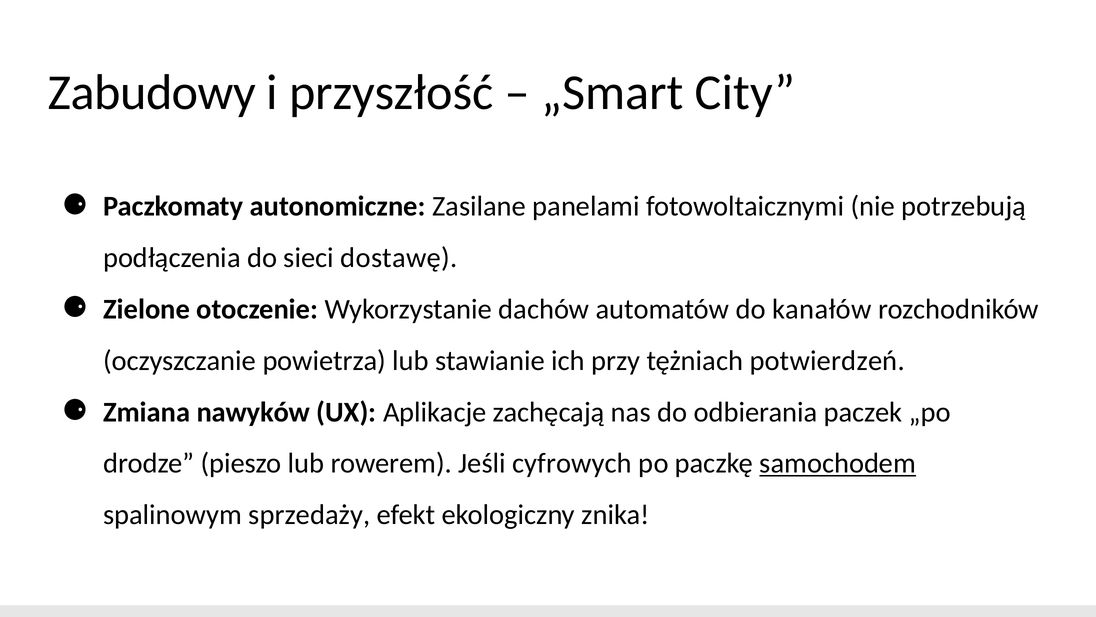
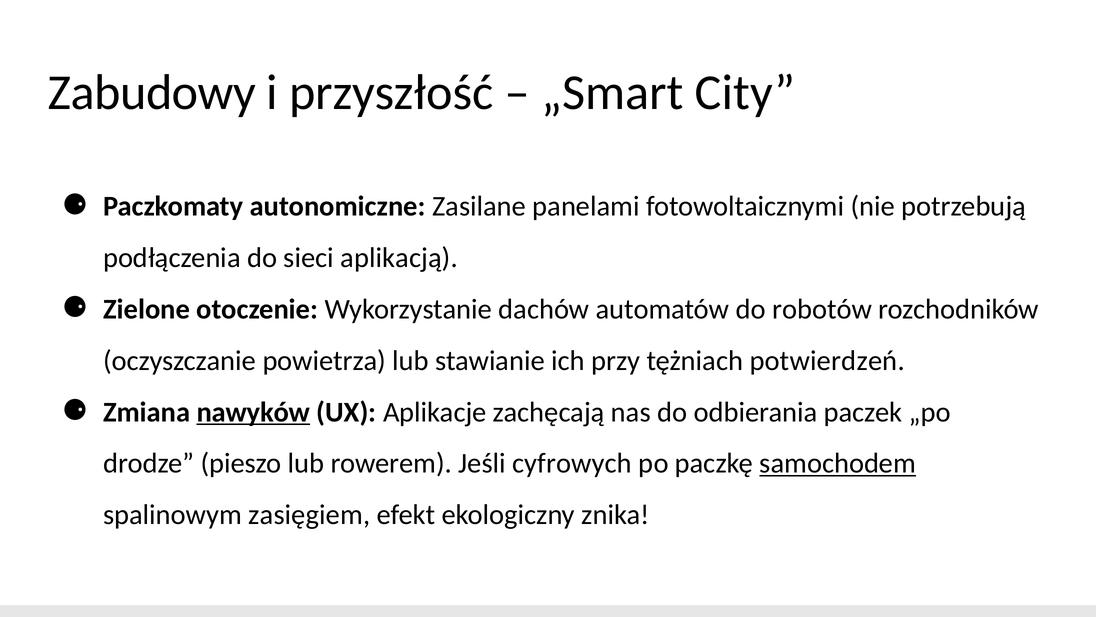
dostawę: dostawę -> aplikacją
kanałów: kanałów -> robotów
nawyków underline: none -> present
sprzedaży: sprzedaży -> zasięgiem
